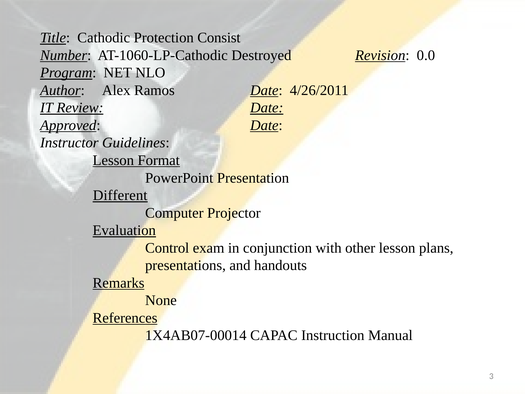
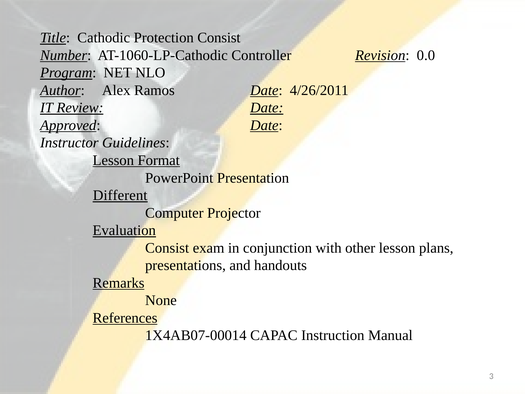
Destroyed: Destroyed -> Controller
Control at (167, 248): Control -> Consist
